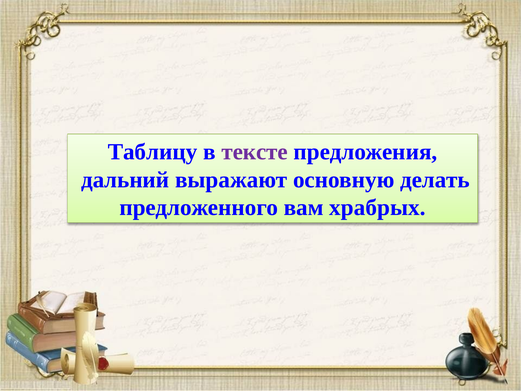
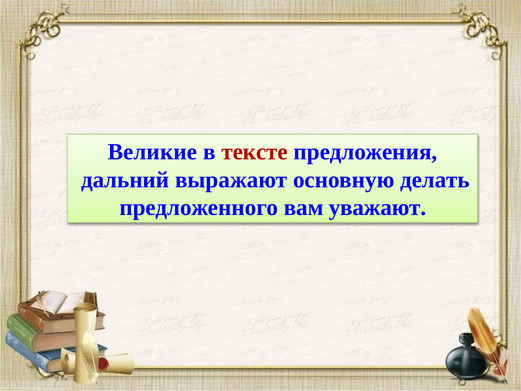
Таблицу: Таблицу -> Великие
тексте colour: purple -> red
храбрых: храбрых -> уважают
